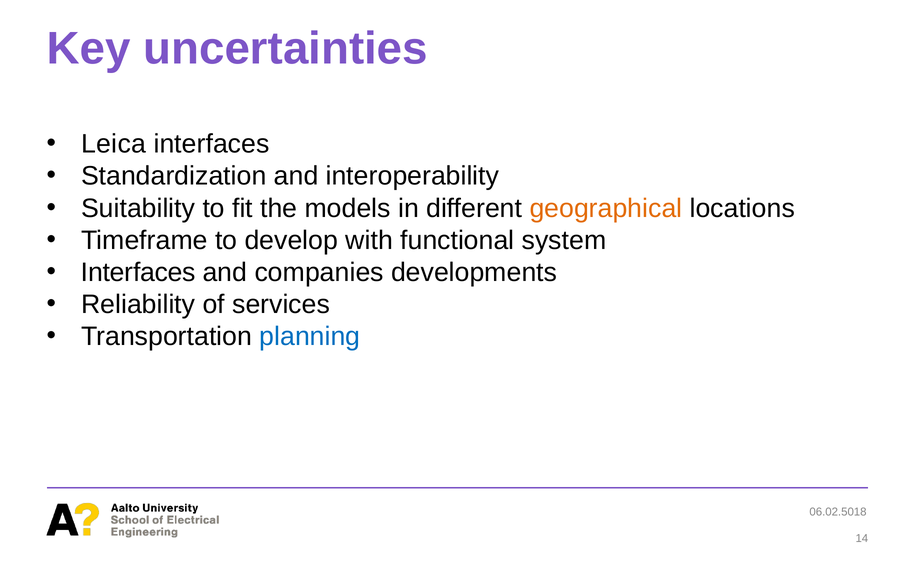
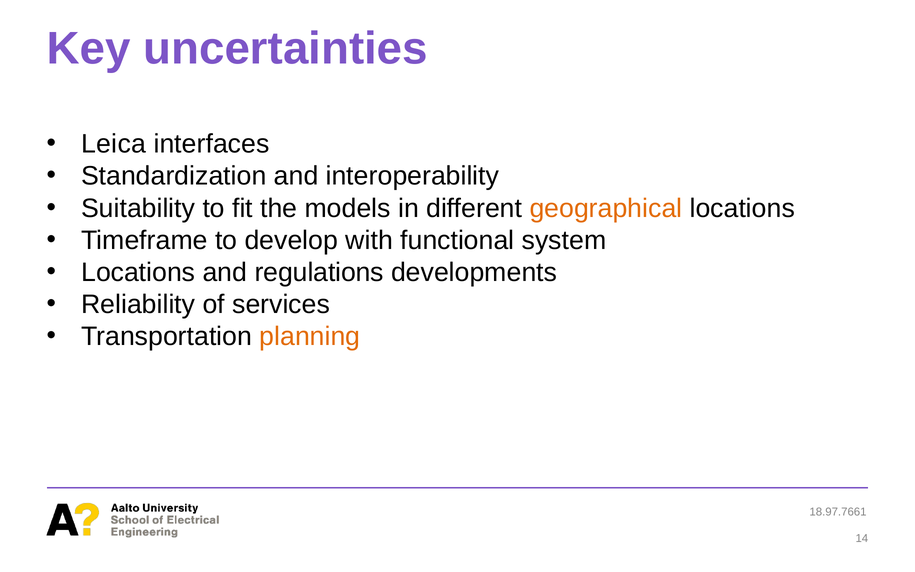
Interfaces at (138, 272): Interfaces -> Locations
companies: companies -> regulations
planning colour: blue -> orange
06.02.5018: 06.02.5018 -> 18.97.7661
